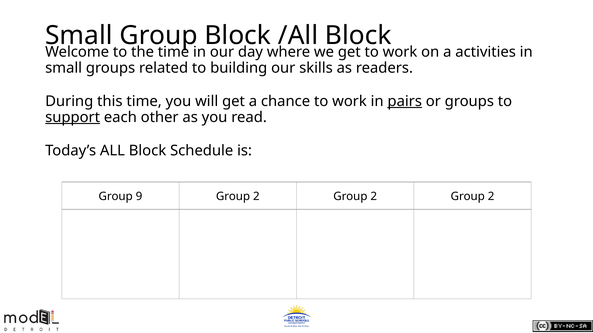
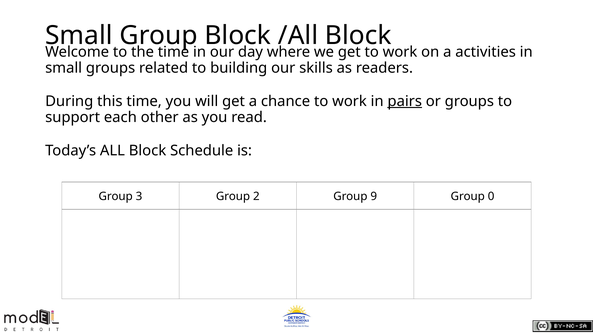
support underline: present -> none
9: 9 -> 3
2 at (374, 197): 2 -> 9
2 at (491, 197): 2 -> 0
